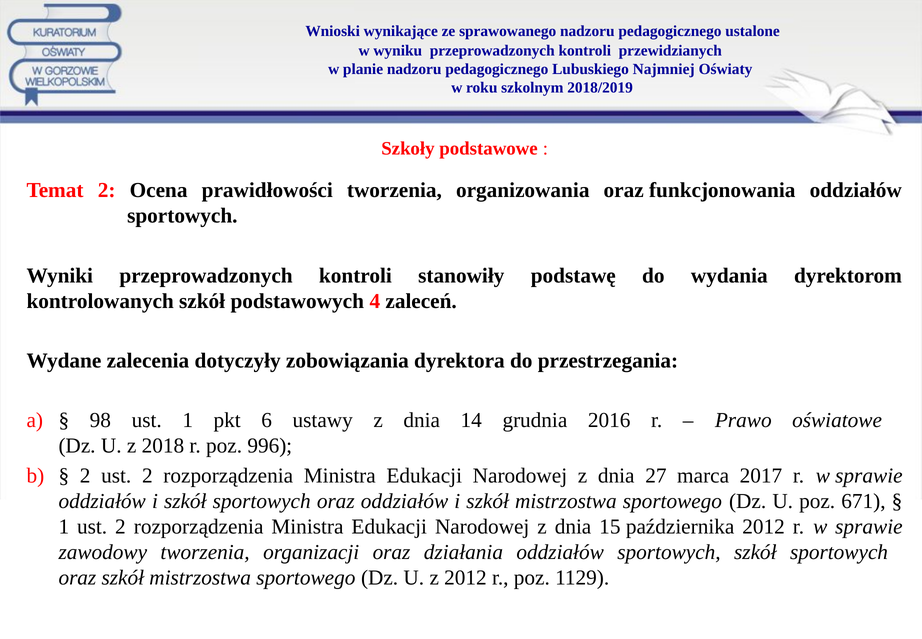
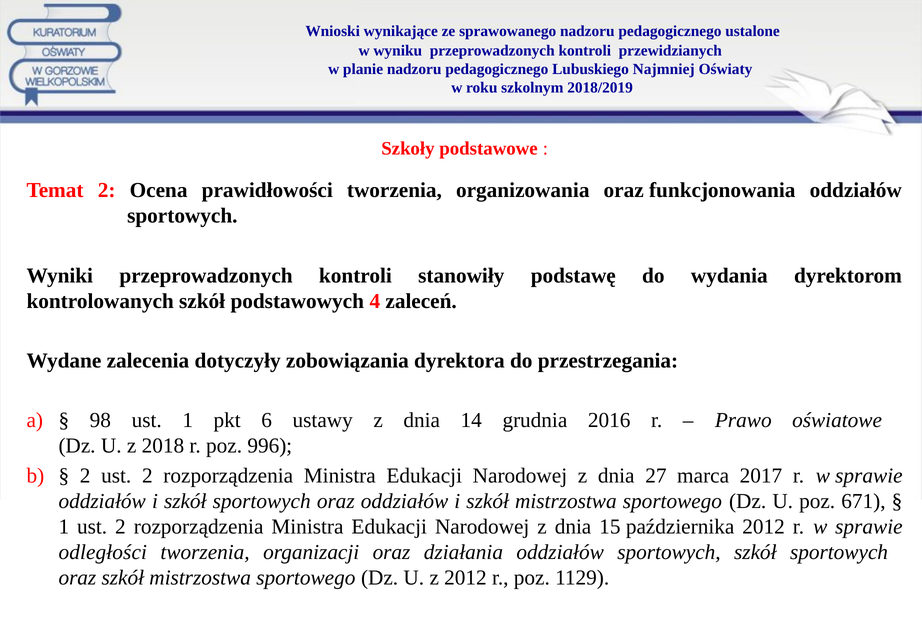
zawodowy: zawodowy -> odległości
